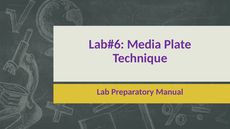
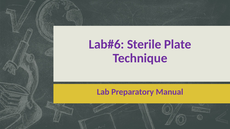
Media: Media -> Sterile
